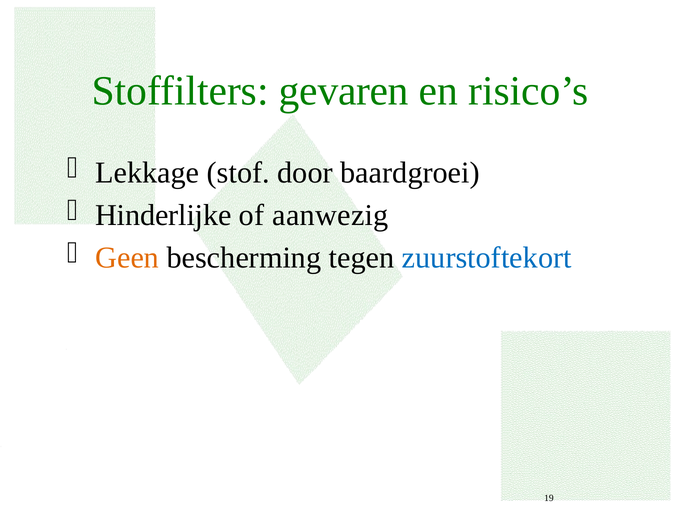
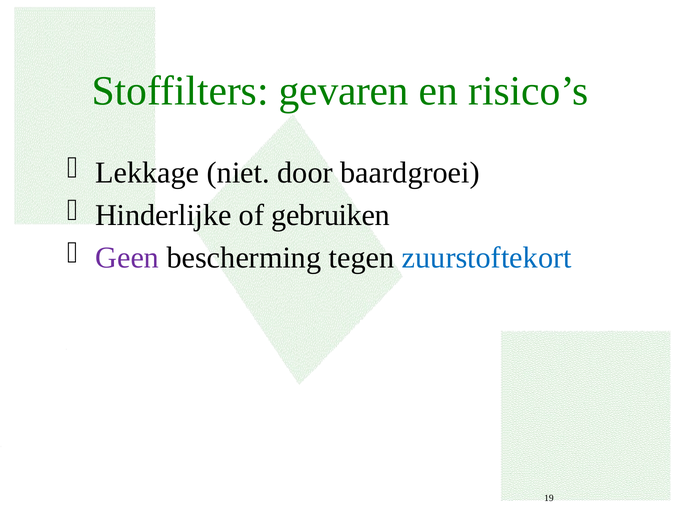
stof: stof -> niet
aanwezig: aanwezig -> gebruiken
Geen colour: orange -> purple
